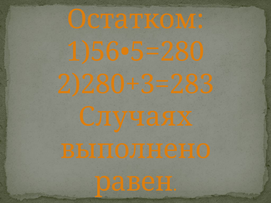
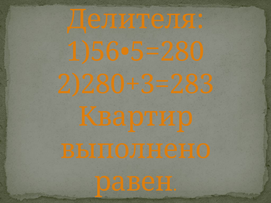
Остатком: Остатком -> Делителя
Случаях: Случаях -> Квартир
